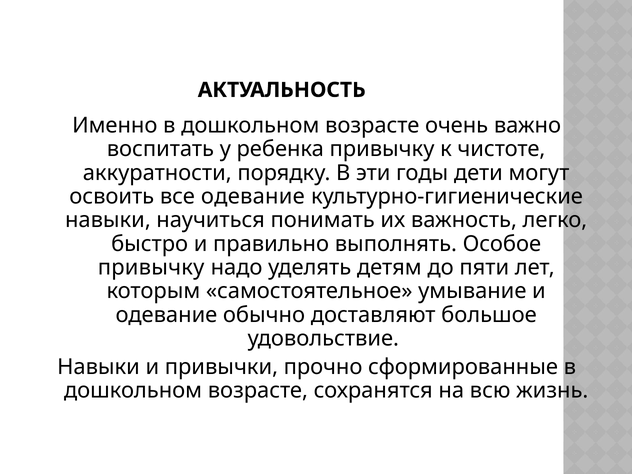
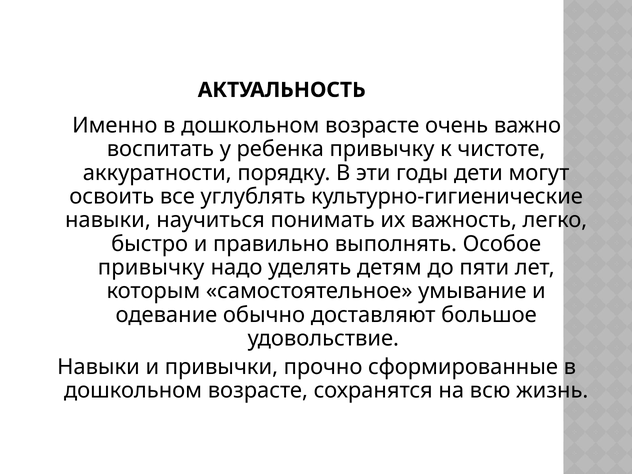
все одевание: одевание -> углублять
